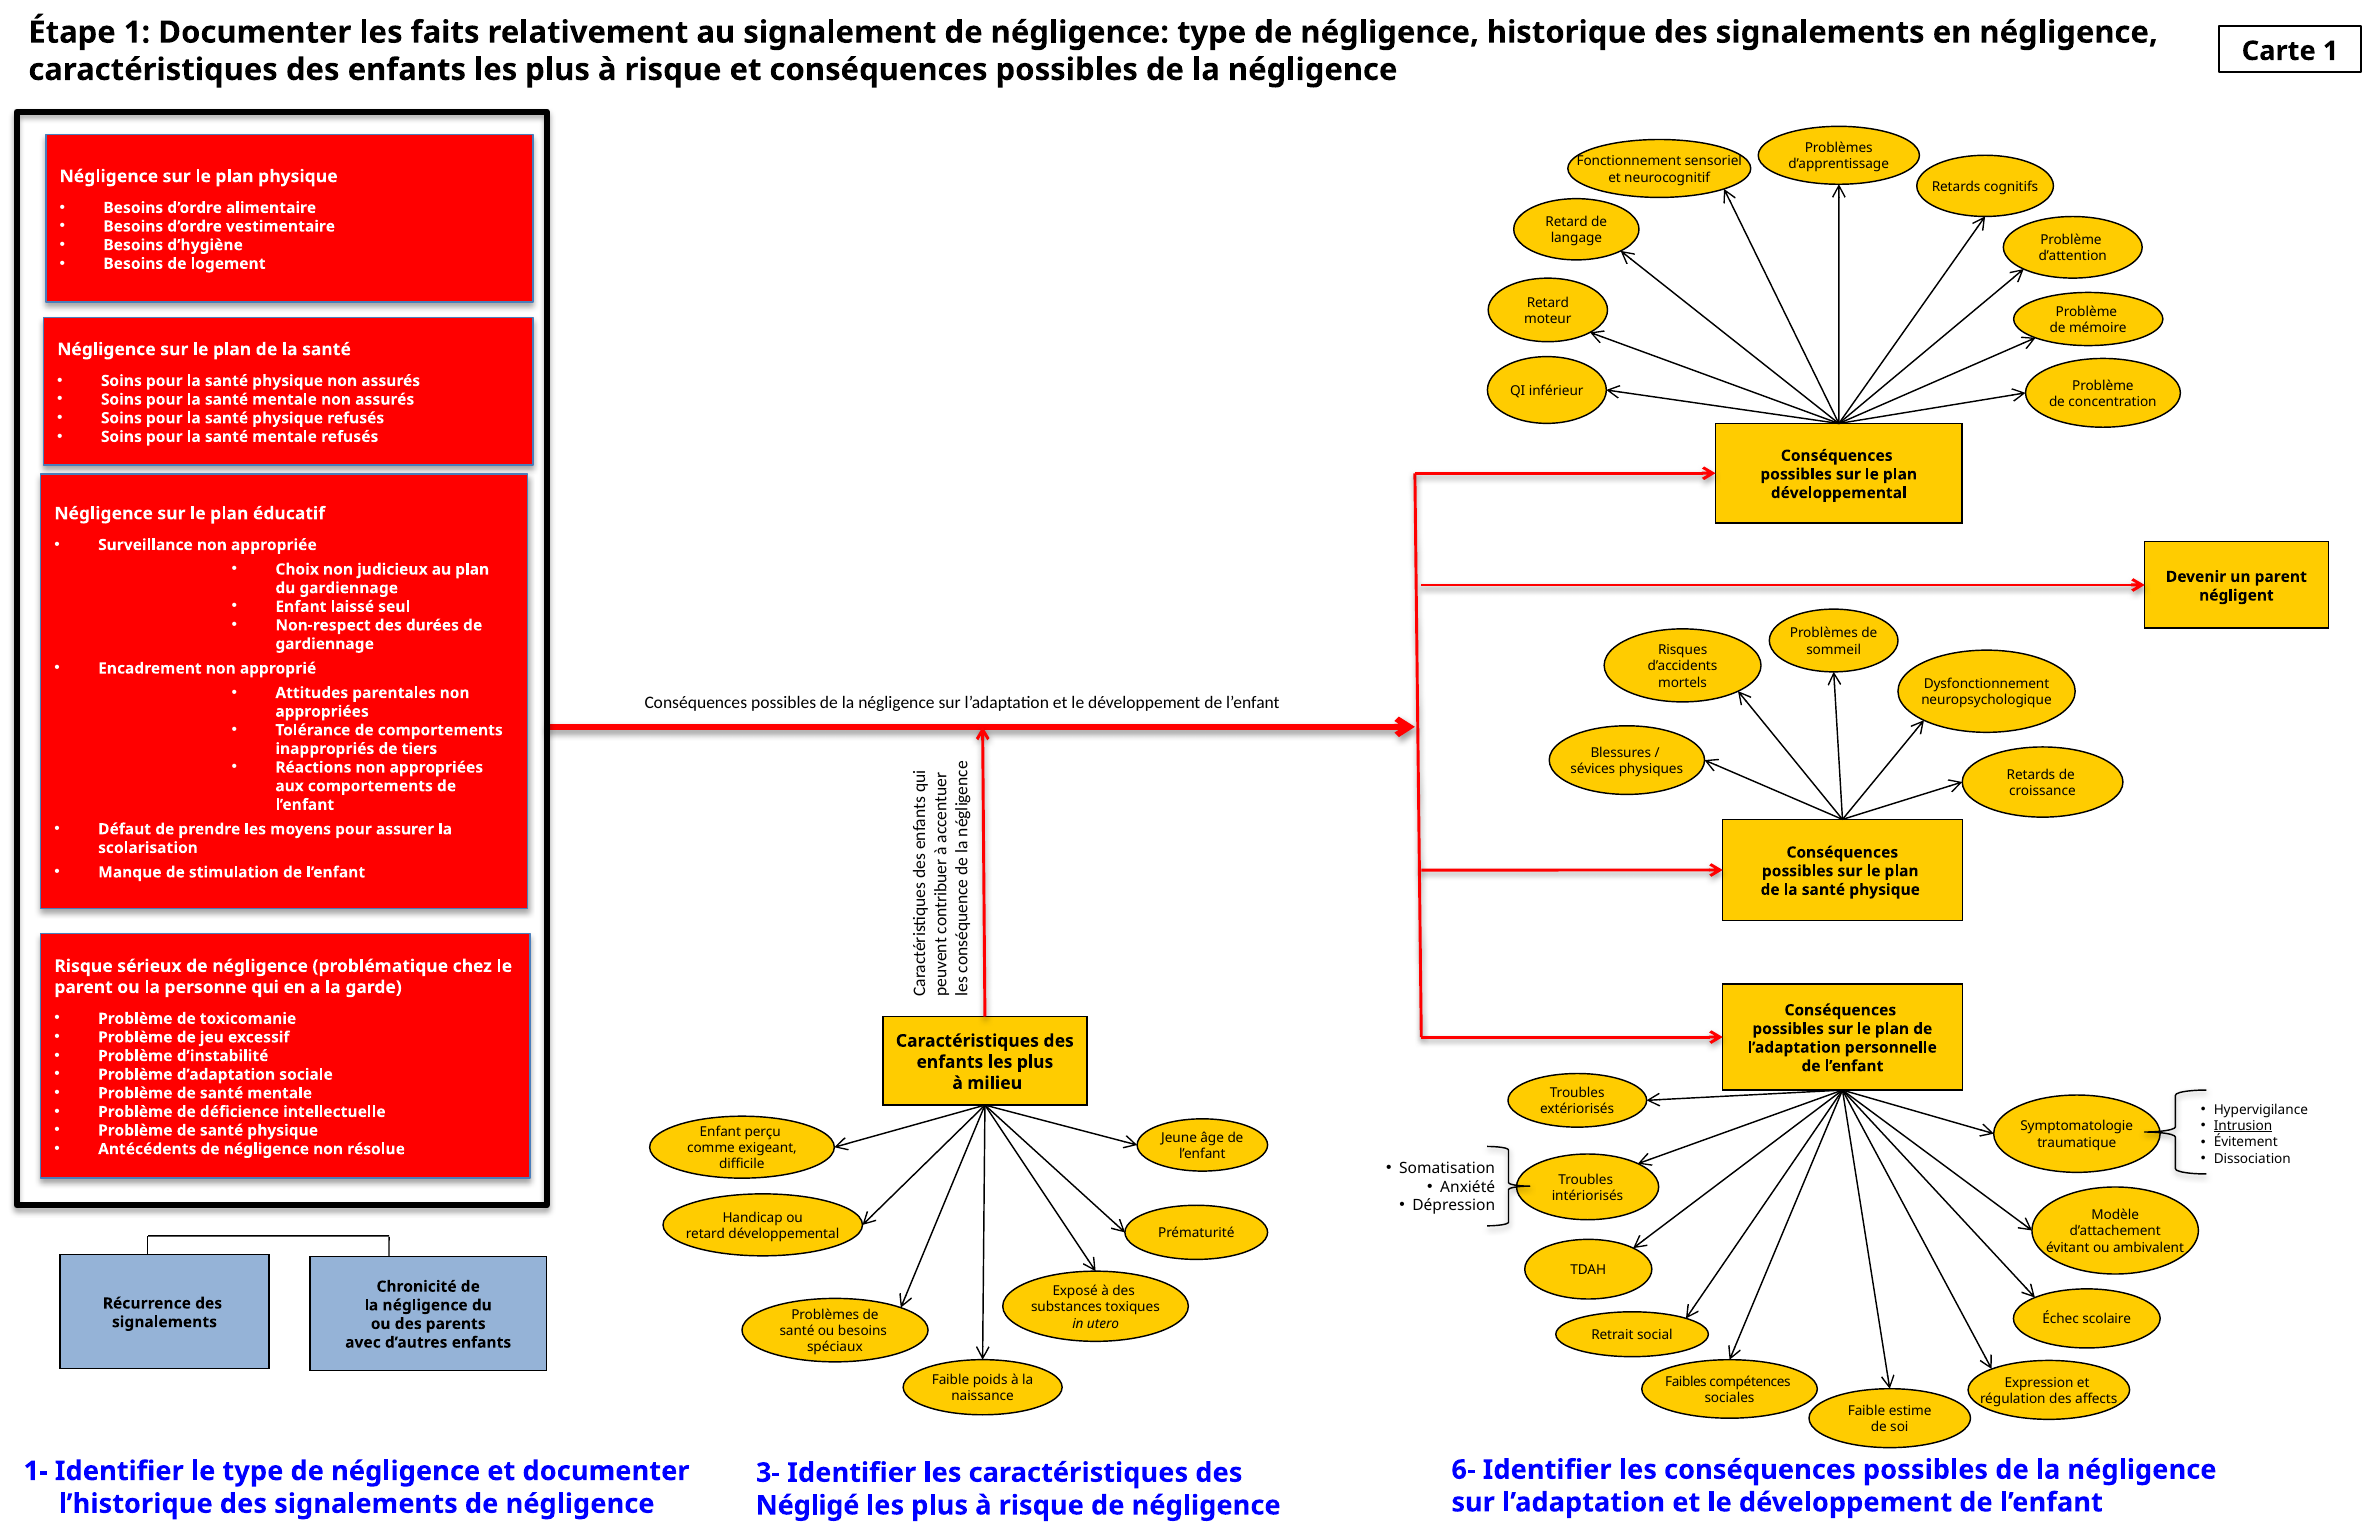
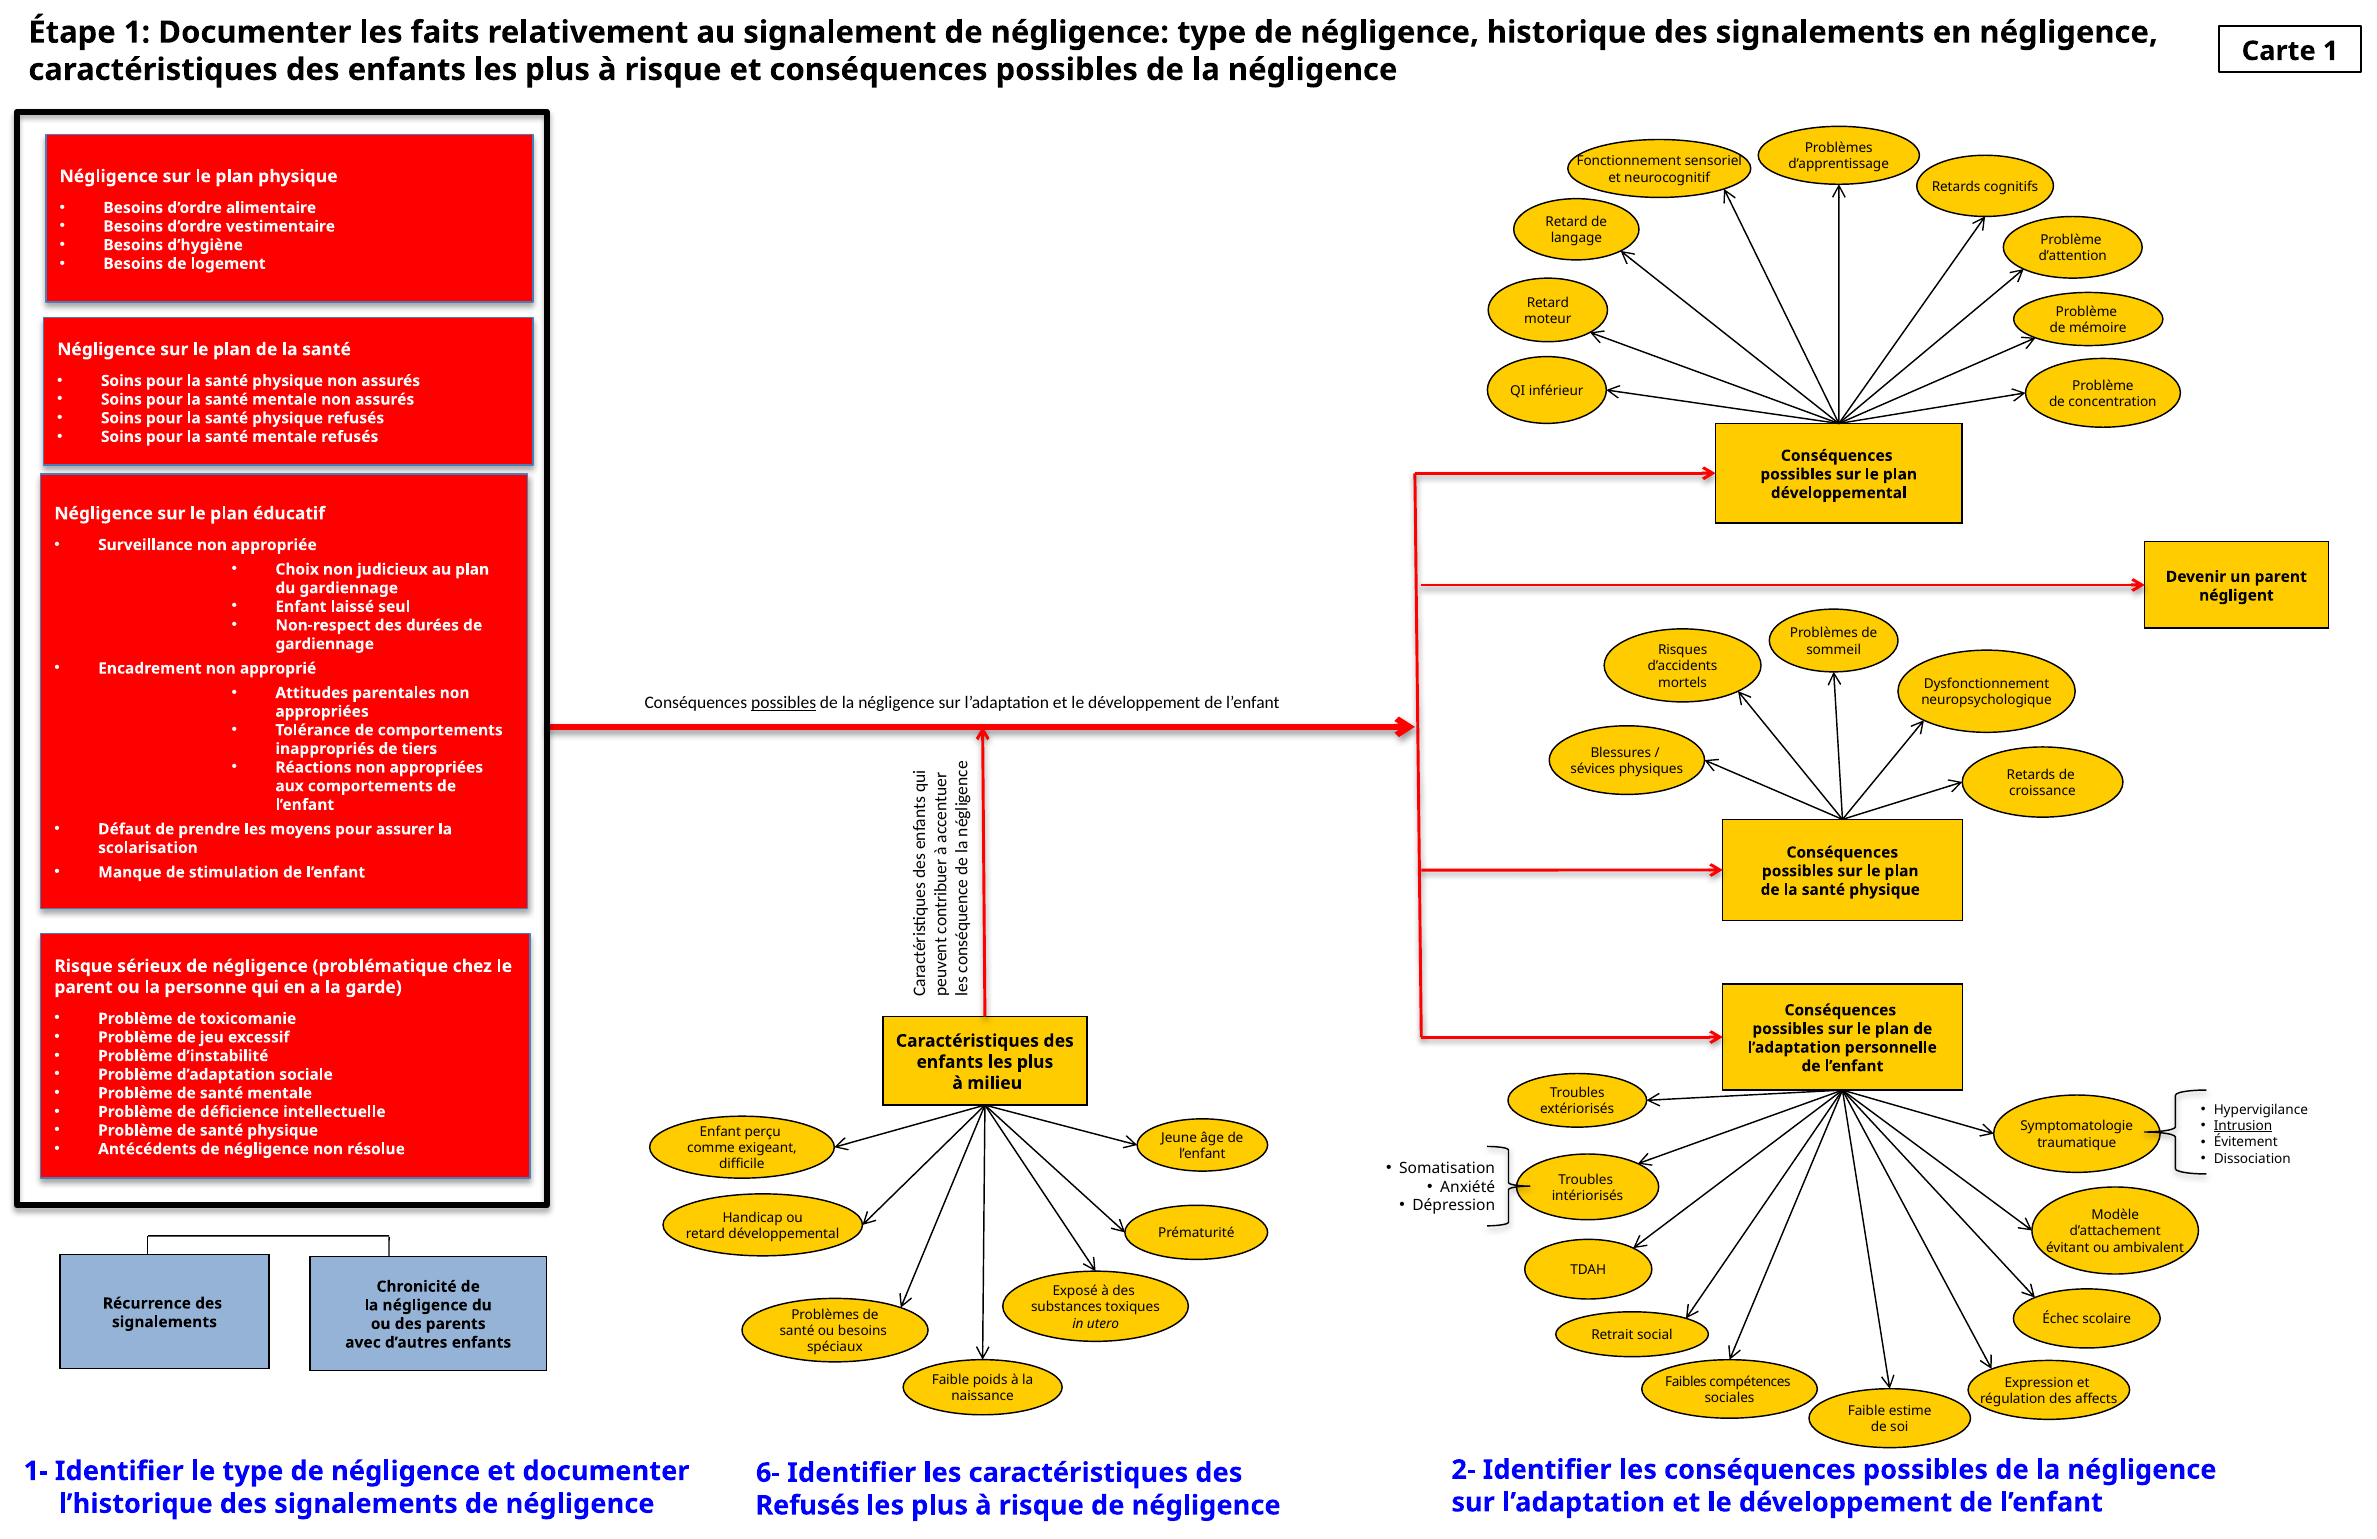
possibles at (784, 703) underline: none -> present
6-: 6- -> 2-
3-: 3- -> 6-
Négligé at (808, 1506): Négligé -> Refusés
